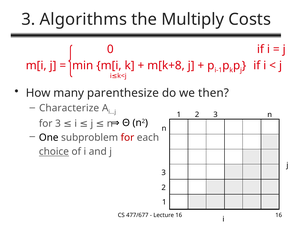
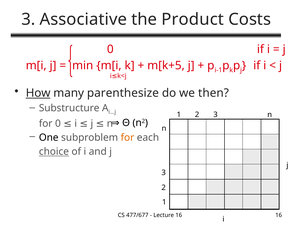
Algorithms: Algorithms -> Associative
Multiply: Multiply -> Product
m[k+8: m[k+8 -> m[k+5
How underline: none -> present
Characterize: Characterize -> Substructure
for 3: 3 -> 0
for at (127, 138) colour: red -> orange
